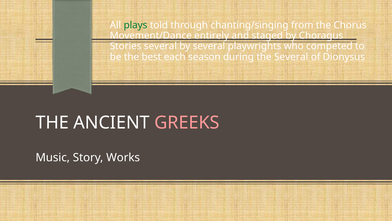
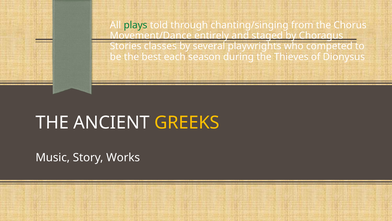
Stories several: several -> classes
the Several: Several -> Thieves
GREEKS colour: pink -> yellow
